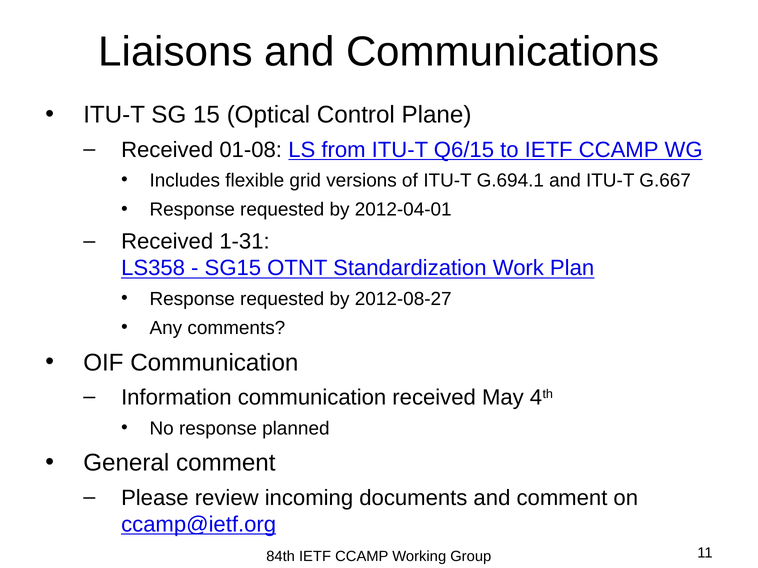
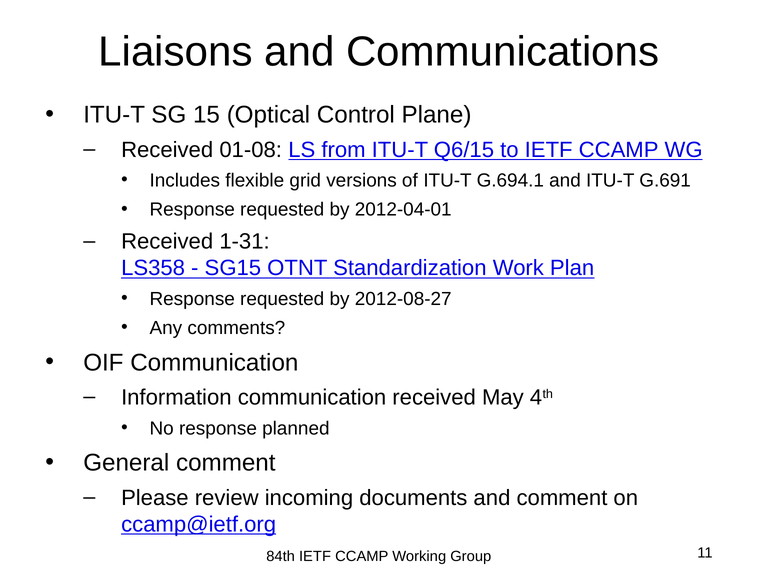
G.667: G.667 -> G.691
